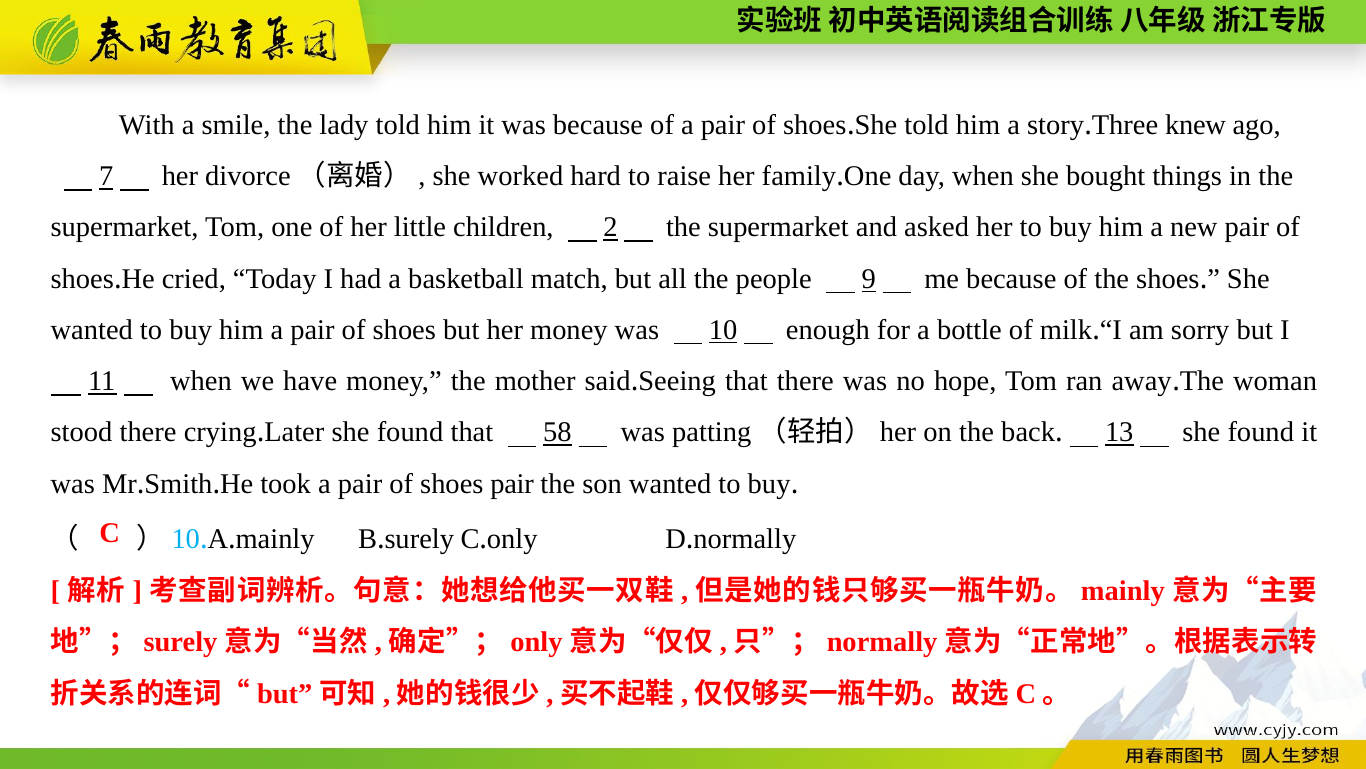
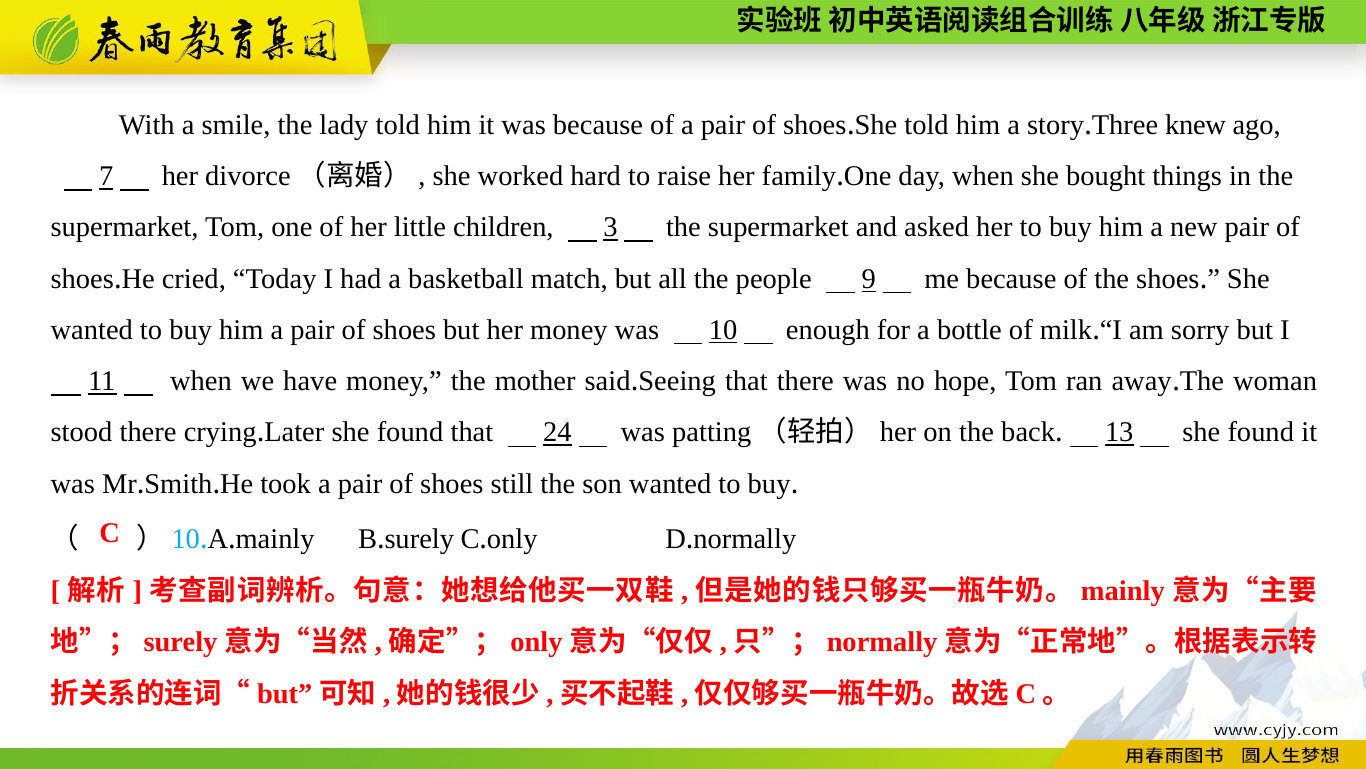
2: 2 -> 3
58: 58 -> 24
shoes pair: pair -> still
